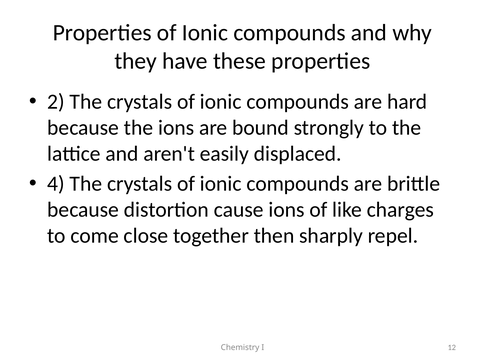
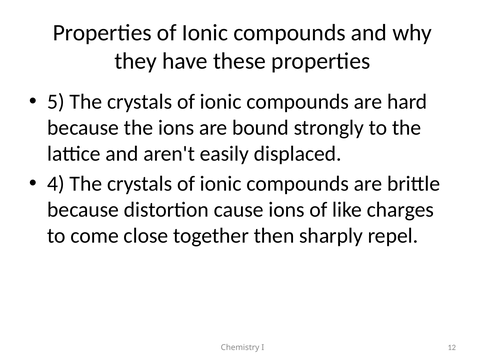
2: 2 -> 5
